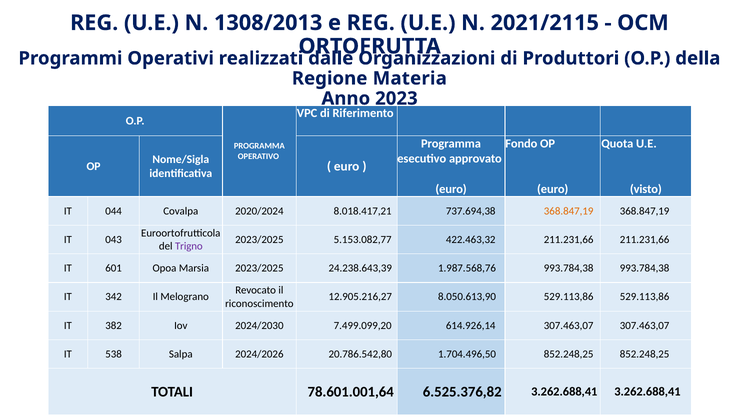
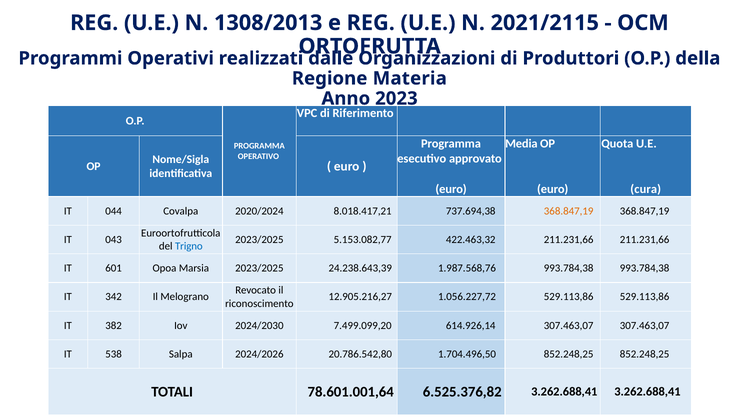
Fondo: Fondo -> Media
visto: visto -> cura
Trigno colour: purple -> blue
8.050.613,90: 8.050.613,90 -> 1.056.227,72
